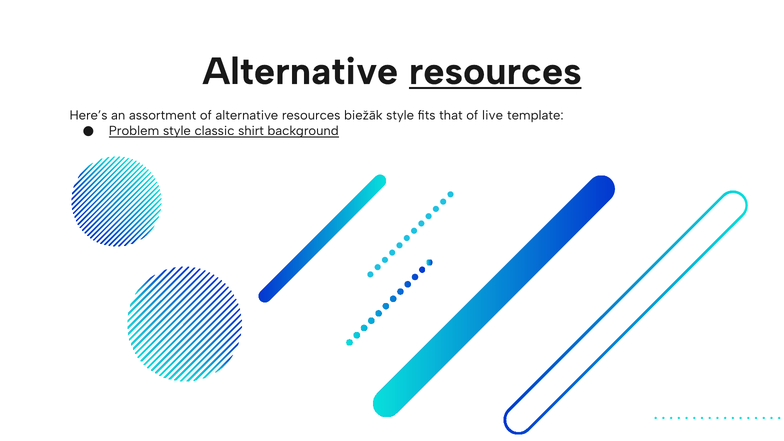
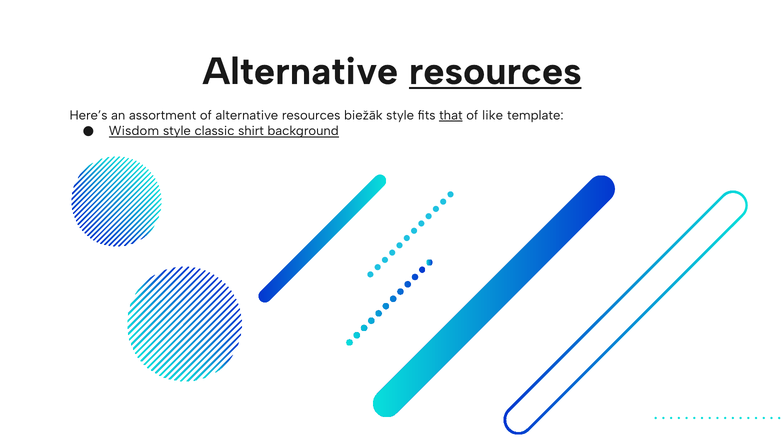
that underline: none -> present
live: live -> like
Problem: Problem -> Wisdom
